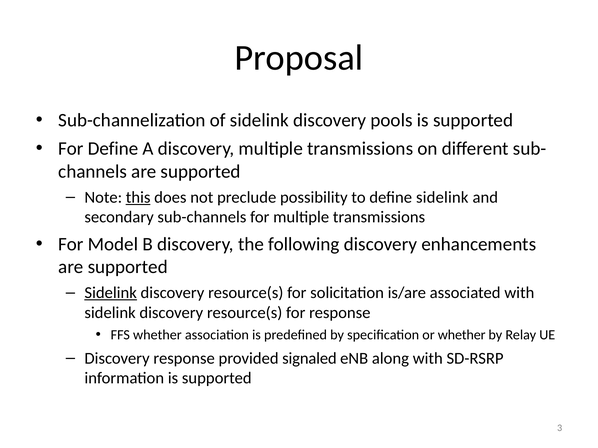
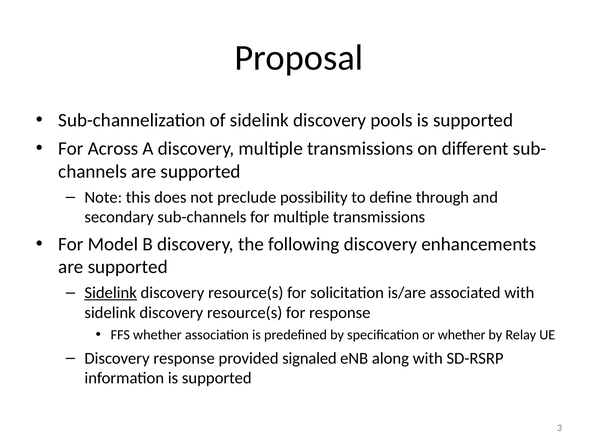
For Define: Define -> Across
this underline: present -> none
define sidelink: sidelink -> through
